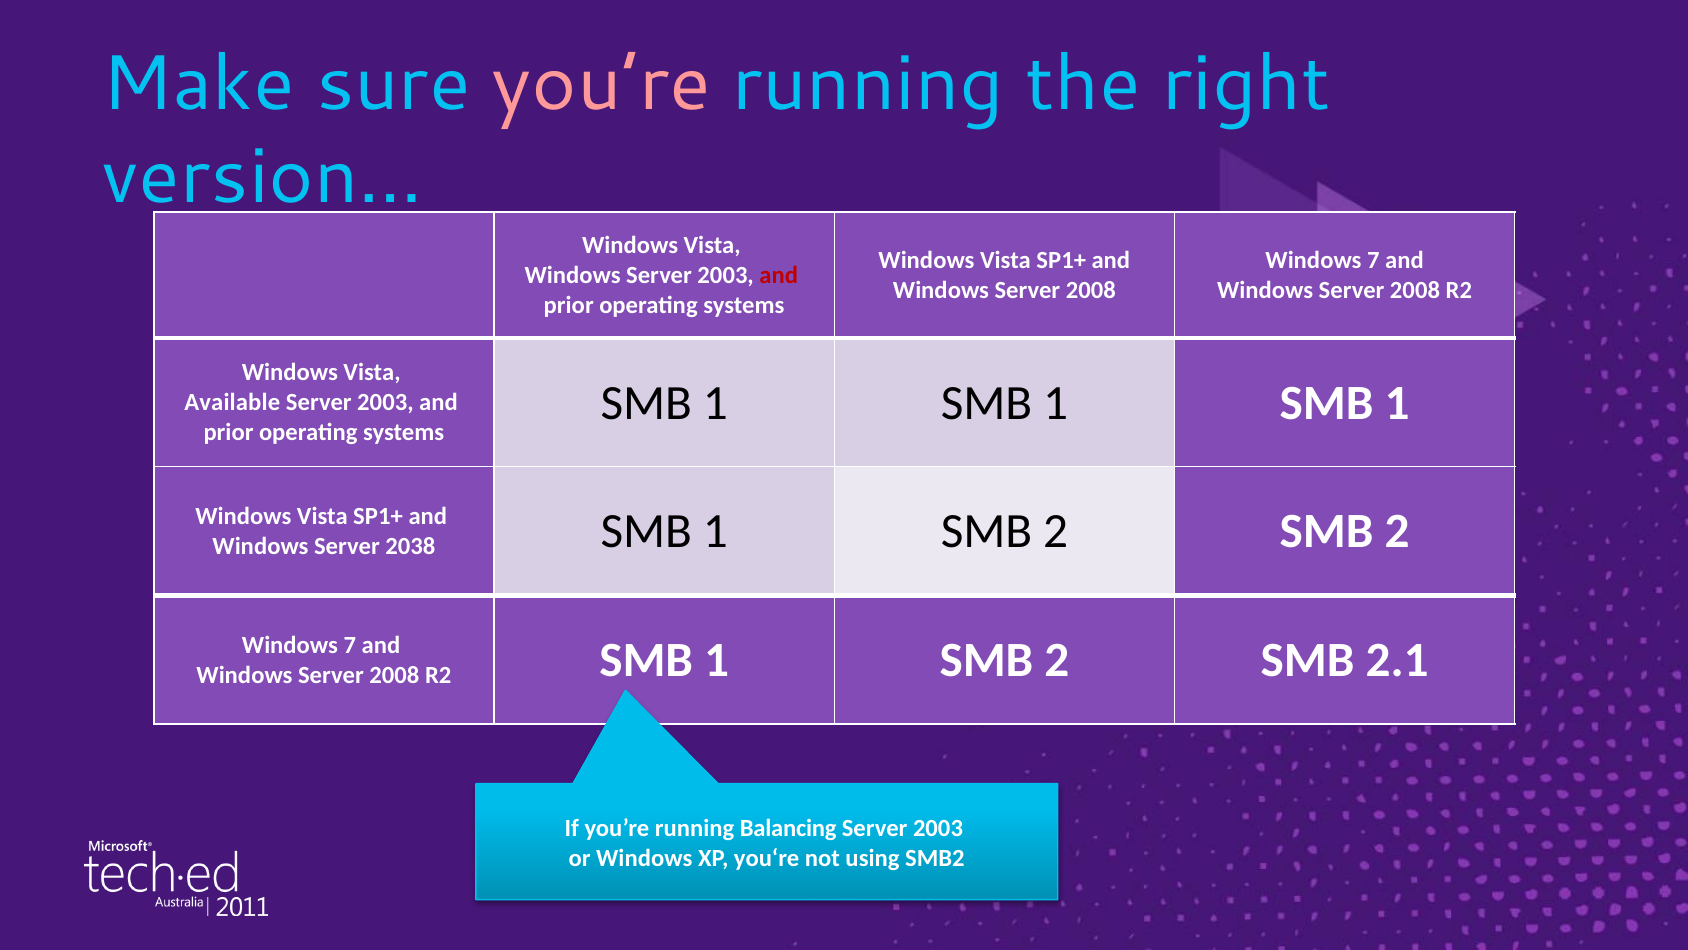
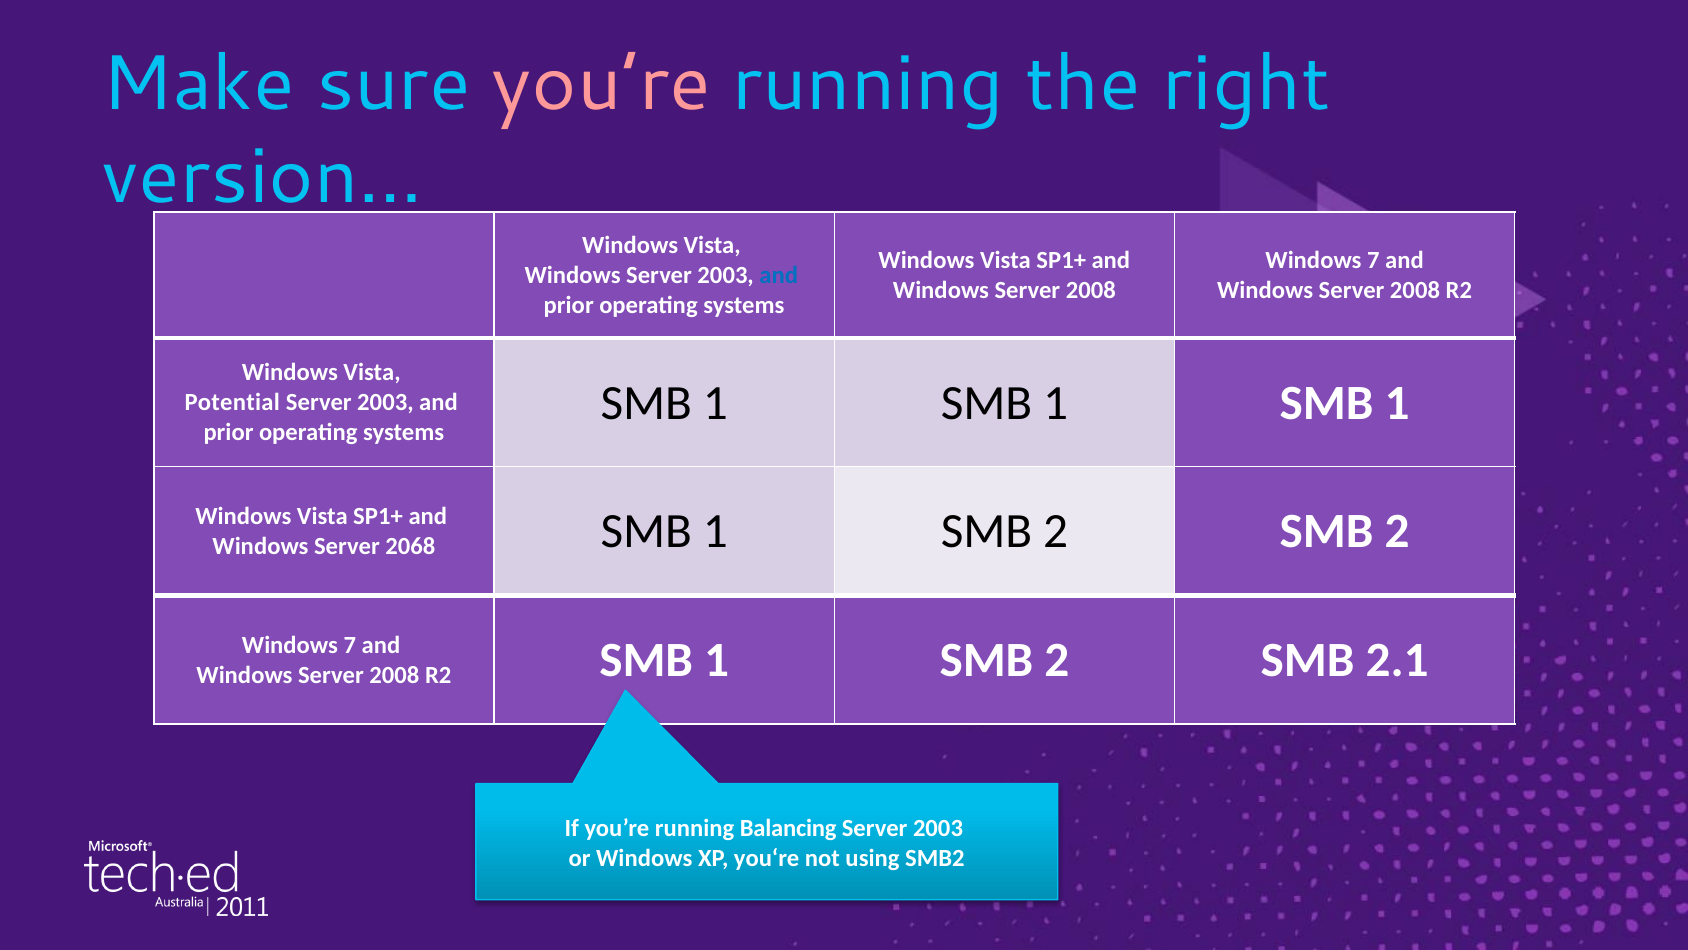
and at (779, 275) colour: red -> blue
Available: Available -> Potential
2038: 2038 -> 2068
